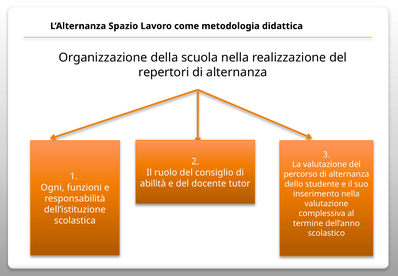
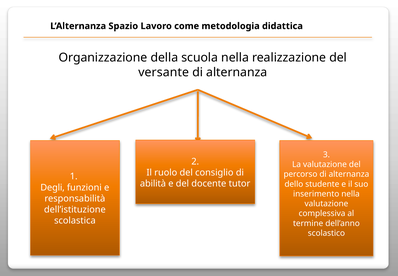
repertori: repertori -> versante
Ogni: Ogni -> Degli
